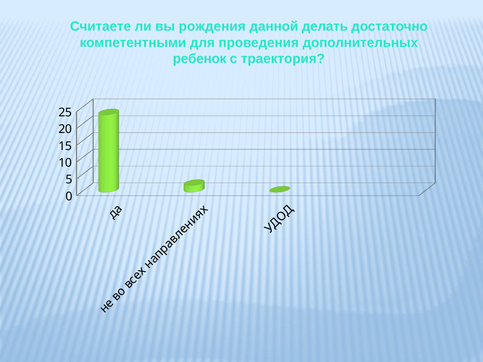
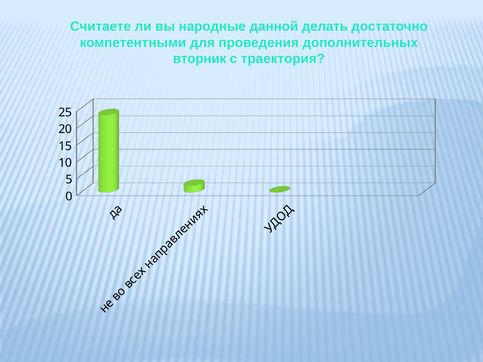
рождения: рождения -> народные
ребенок: ребенок -> вторник
